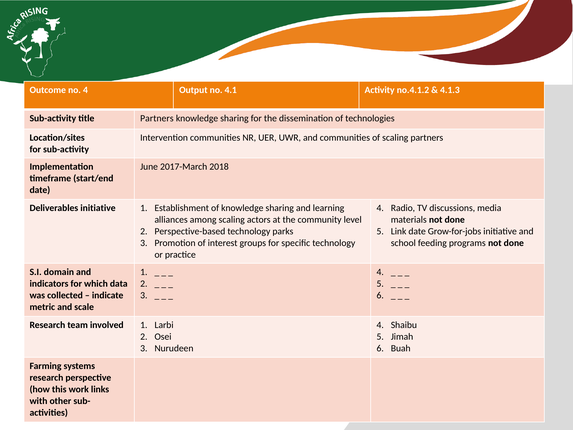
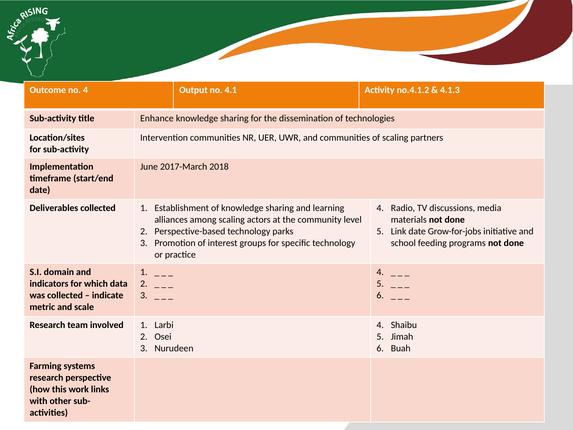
title Partners: Partners -> Enhance
Deliverables initiative: initiative -> collected
